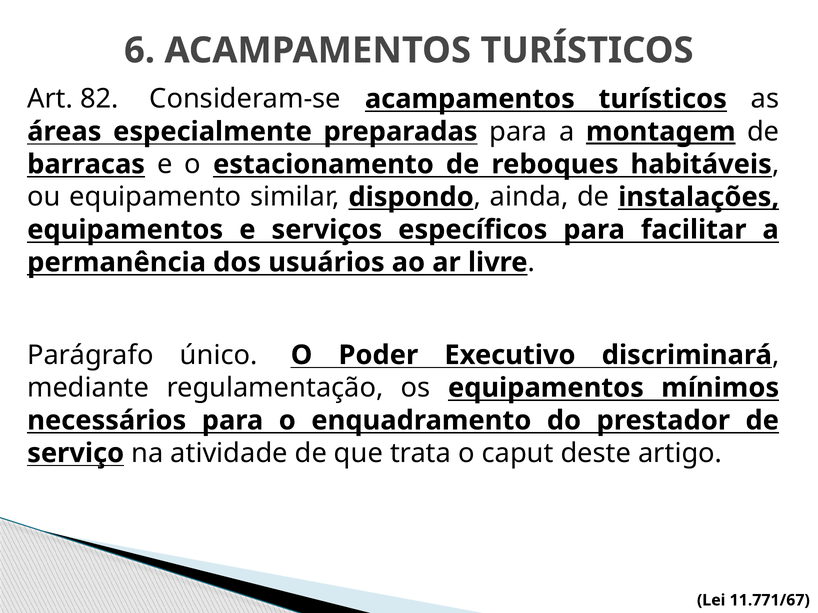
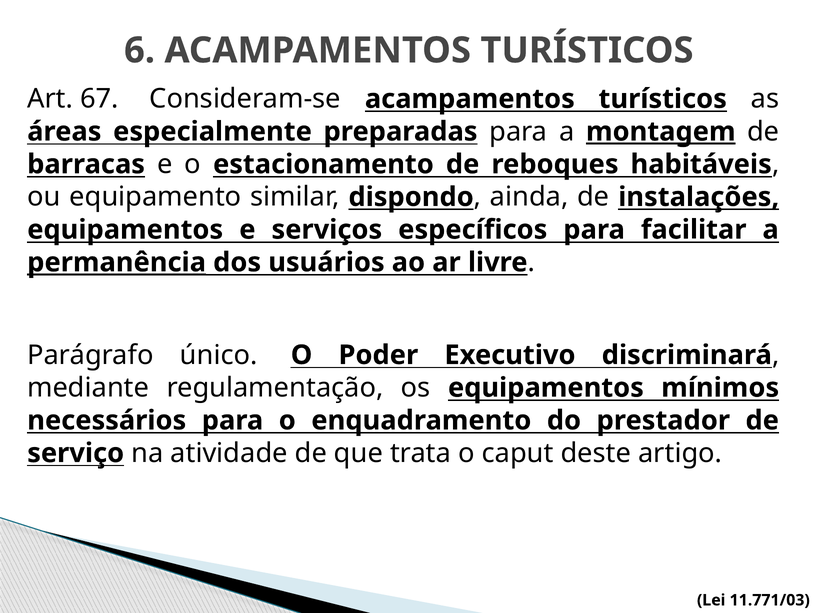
82: 82 -> 67
permanência underline: none -> present
11.771/67: 11.771/67 -> 11.771/03
